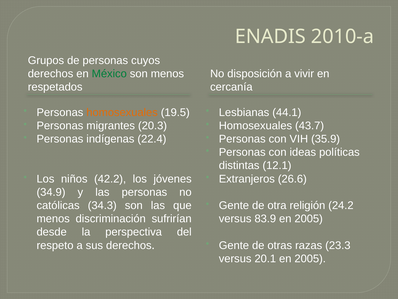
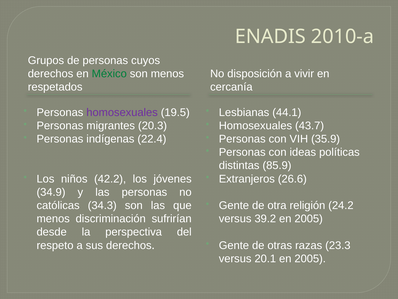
homosexuales at (122, 112) colour: orange -> purple
12.1: 12.1 -> 85.9
83.9: 83.9 -> 39.2
